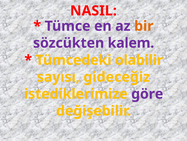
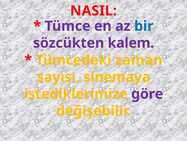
bir colour: orange -> blue
olabilir: olabilir -> zaman
gideceğiz: gideceğiz -> sinemaya
